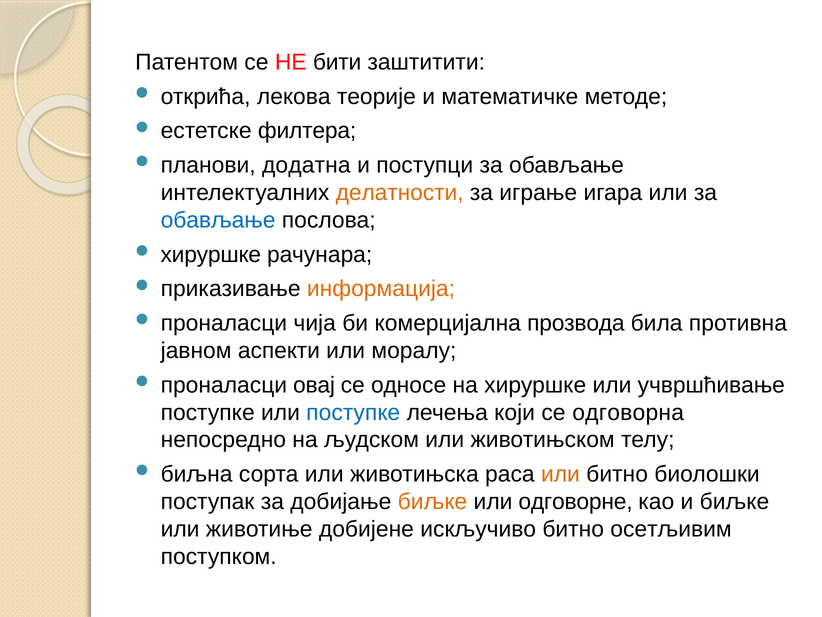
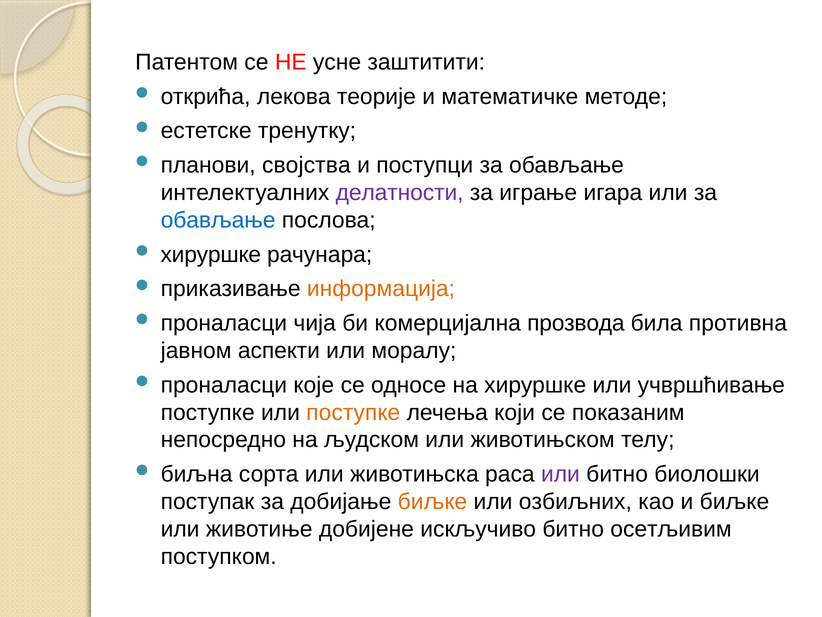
бити: бити -> усне
филтера: филтера -> тренутку
додатна: додатна -> својства
делатности colour: orange -> purple
овај: овај -> које
поступке at (353, 412) colour: blue -> orange
одговорна: одговорна -> показаним
или at (560, 474) colour: orange -> purple
одговорне: одговорне -> озбиљних
